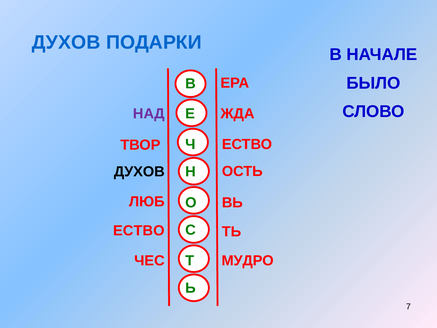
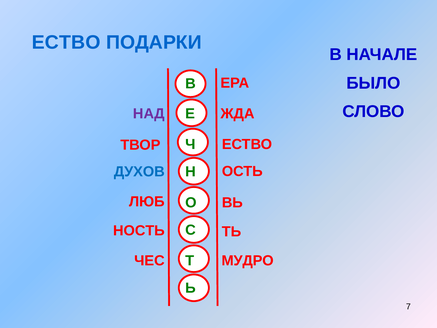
ДУХОВ at (66, 42): ДУХОВ -> ЕСТВО
ДУХОВ at (139, 172) colour: black -> blue
ЕСТВО at (139, 230): ЕСТВО -> НОСТЬ
